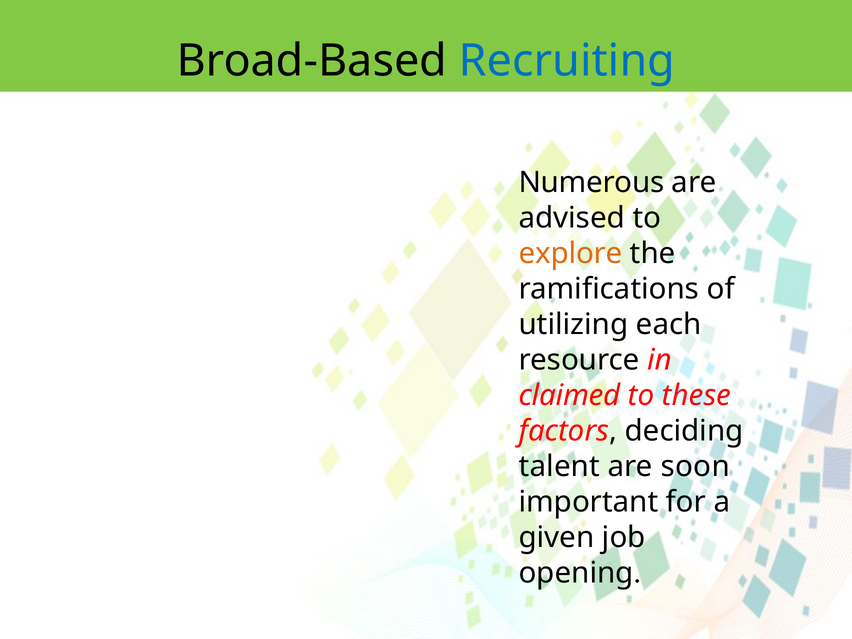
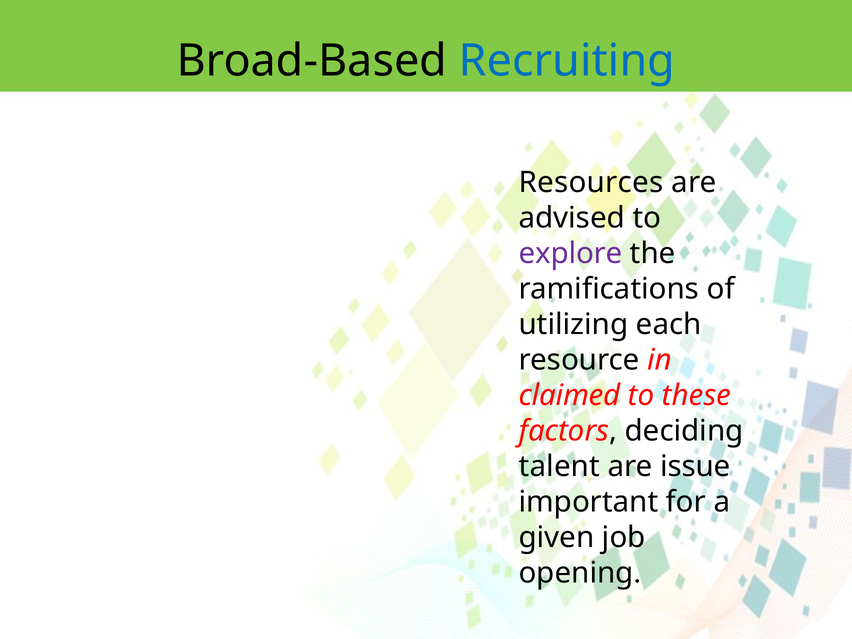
Numerous: Numerous -> Resources
explore colour: orange -> purple
soon: soon -> issue
